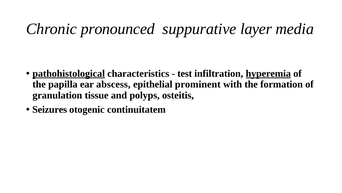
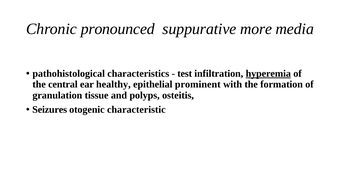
layer: layer -> more
pathohistological underline: present -> none
papilla: papilla -> central
abscess: abscess -> healthy
continuitatem: continuitatem -> characteristic
